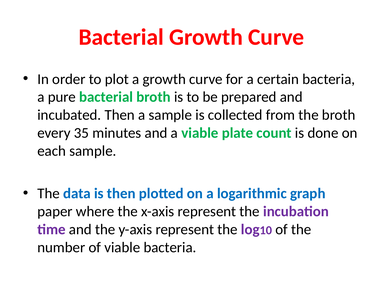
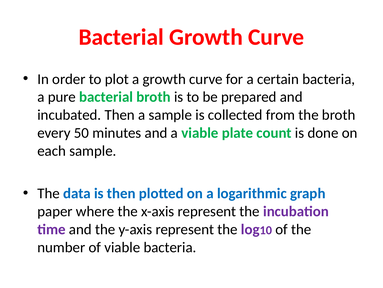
35: 35 -> 50
